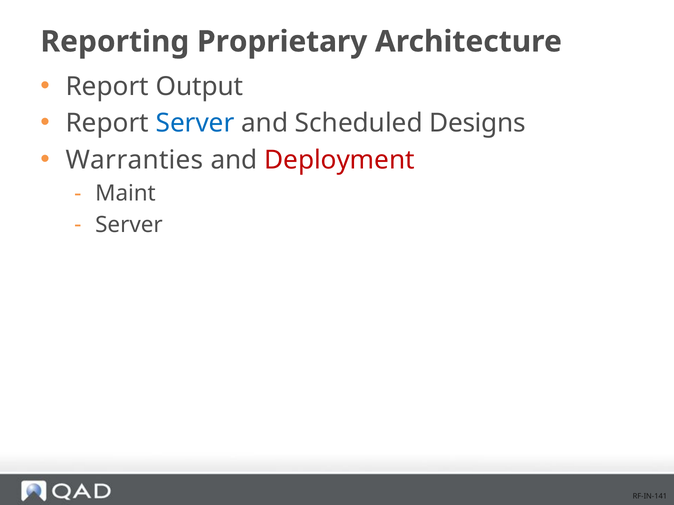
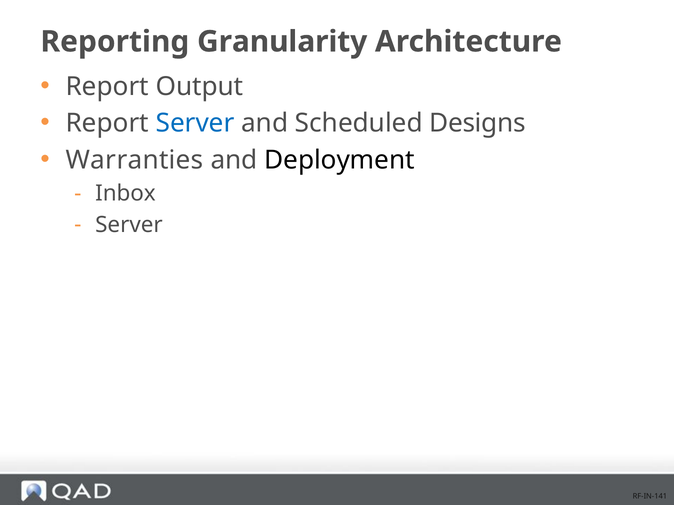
Proprietary: Proprietary -> Granularity
Deployment colour: red -> black
Maint: Maint -> Inbox
